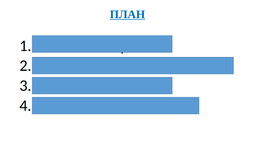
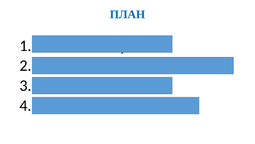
ПЛАН underline: present -> none
